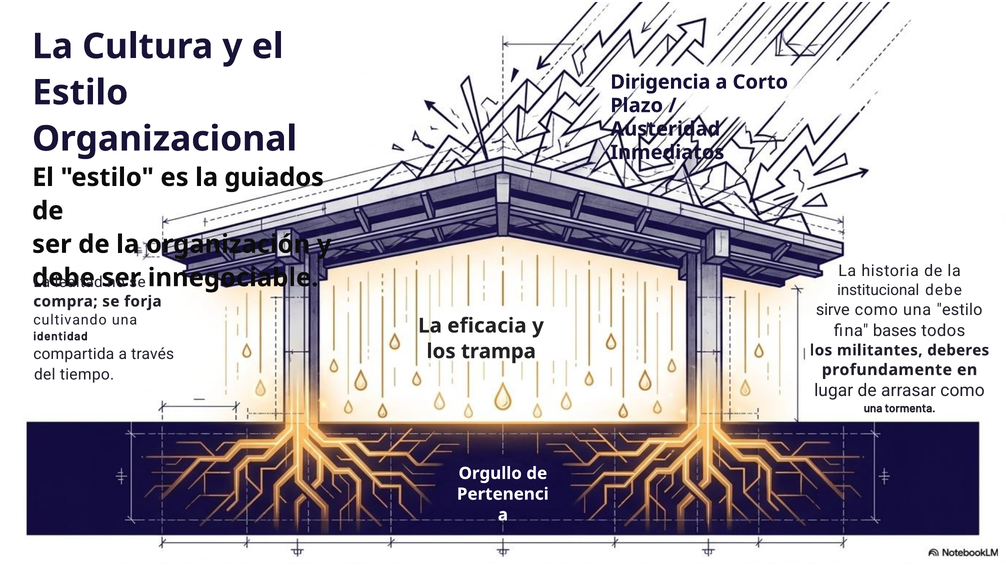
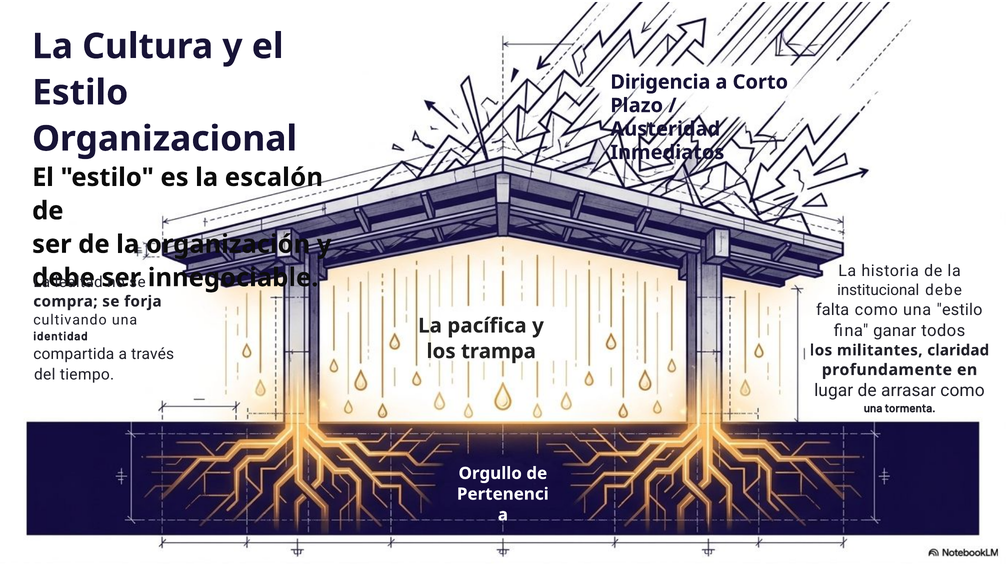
guiados: guiados -> escalón
sirve: sirve -> falta
eficacia: eficacia -> pacífica
bases: bases -> ganar
deberes: deberes -> claridad
